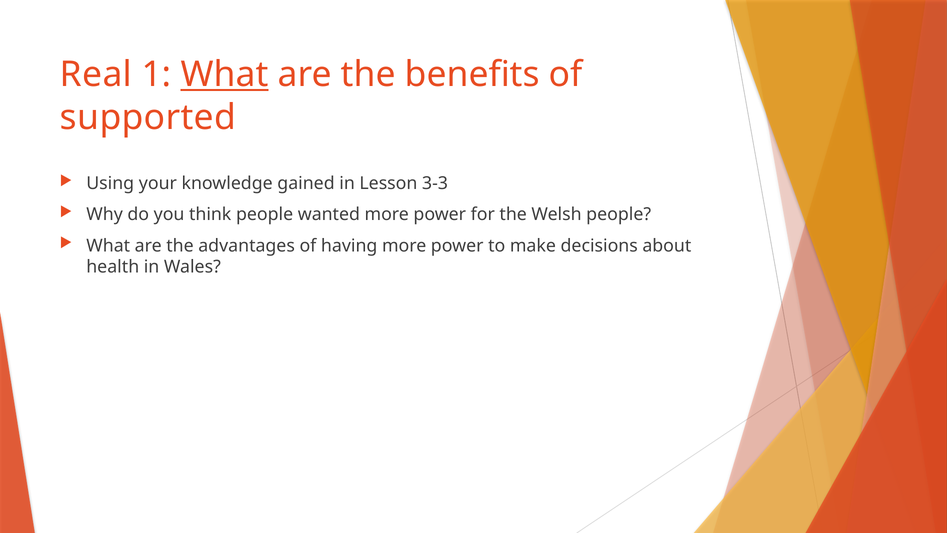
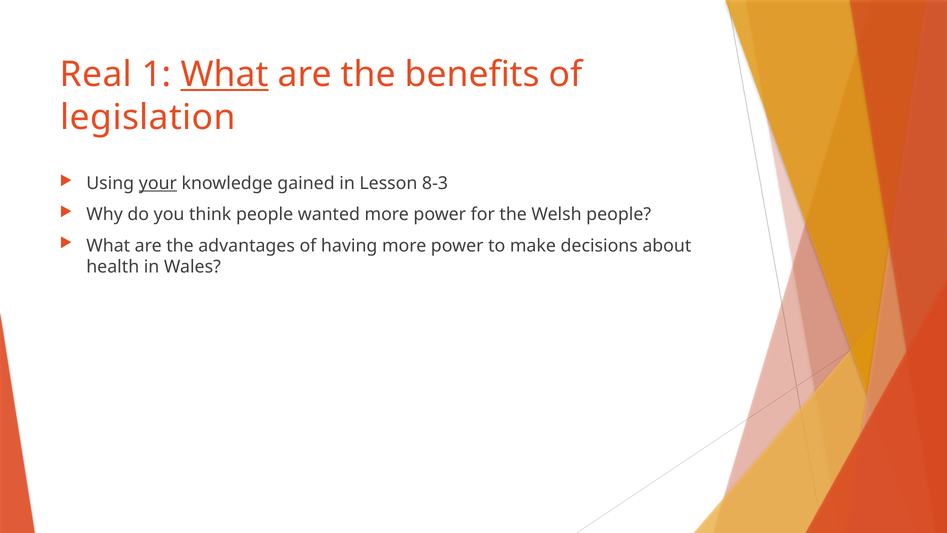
supported: supported -> legislation
your underline: none -> present
3-3: 3-3 -> 8-3
